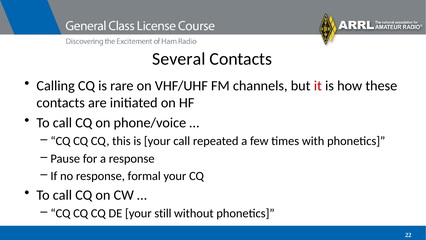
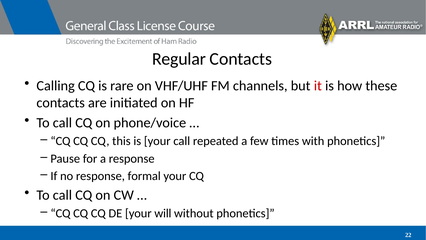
Several: Several -> Regular
still: still -> will
